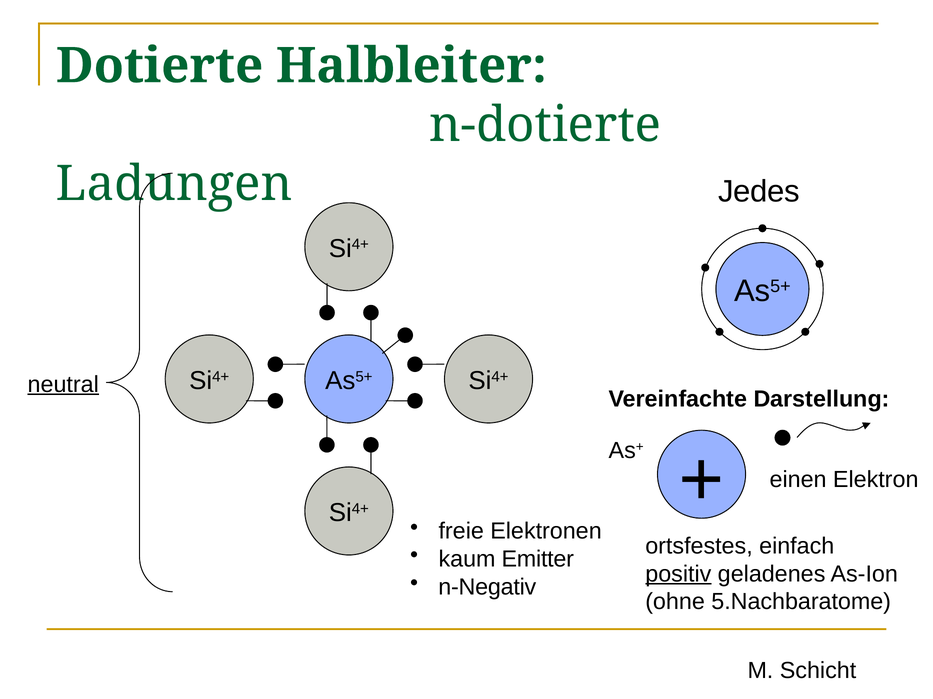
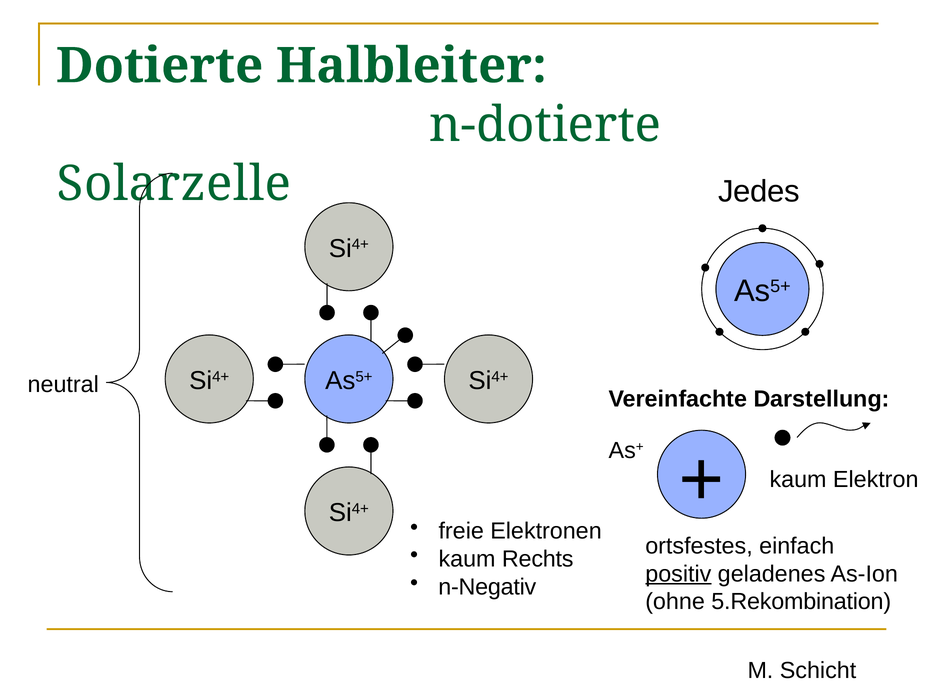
Ladungen: Ladungen -> Solarzelle
neutral underline: present -> none
einen at (798, 480): einen -> kaum
Emitter: Emitter -> Rechts
5.Nachbaratome: 5.Nachbaratome -> 5.Rekombination
